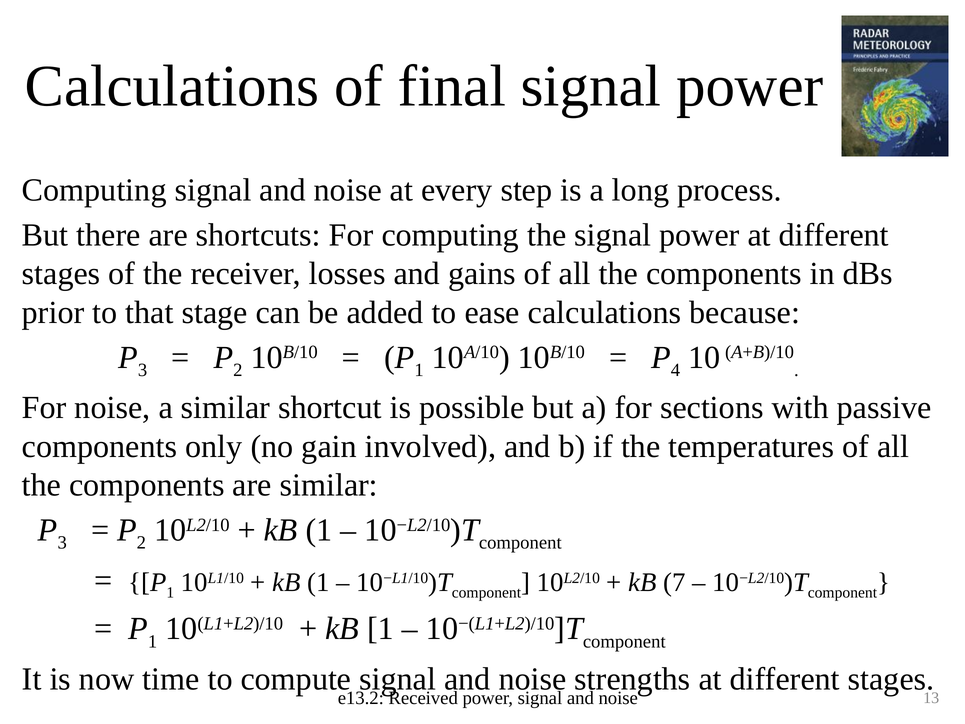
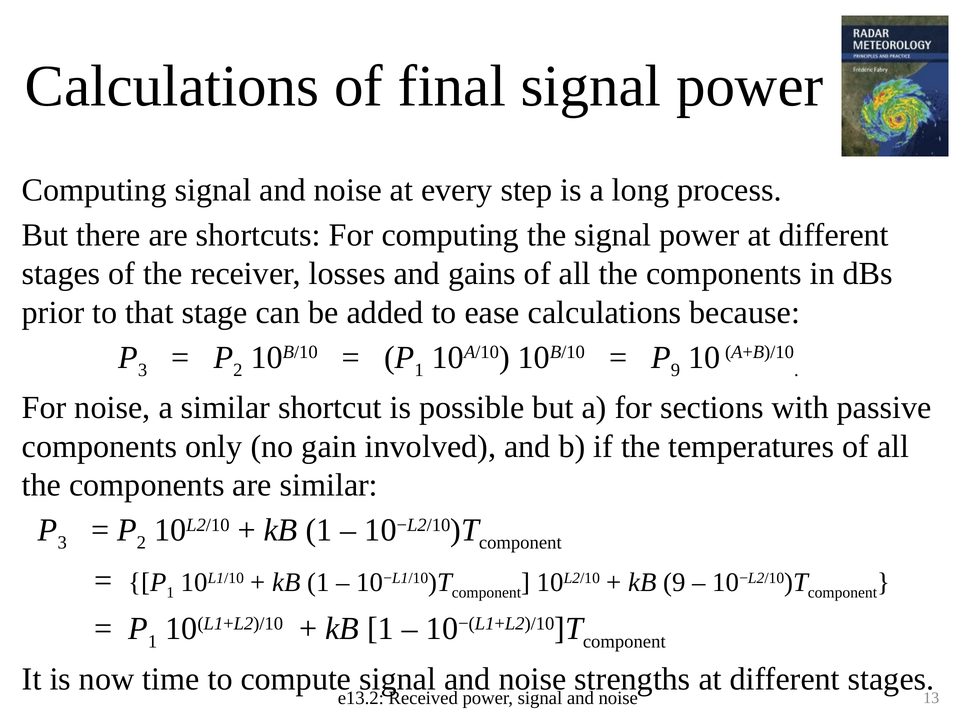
4 at (675, 370): 4 -> 9
kB 7: 7 -> 9
